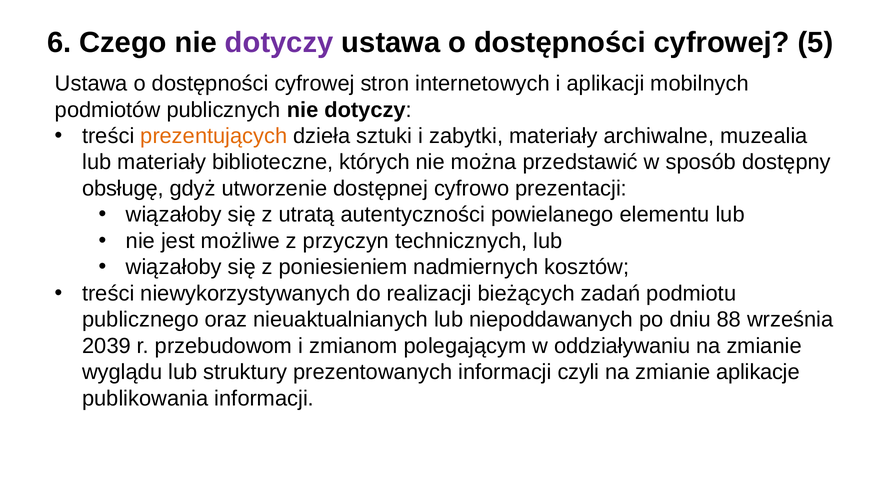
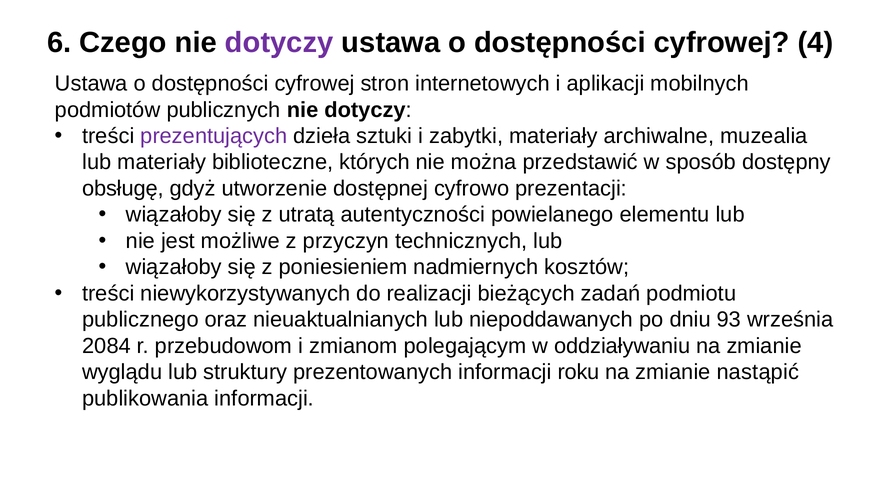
5: 5 -> 4
prezentujących colour: orange -> purple
88: 88 -> 93
2039: 2039 -> 2084
czyli: czyli -> roku
aplikacje: aplikacje -> nastąpić
